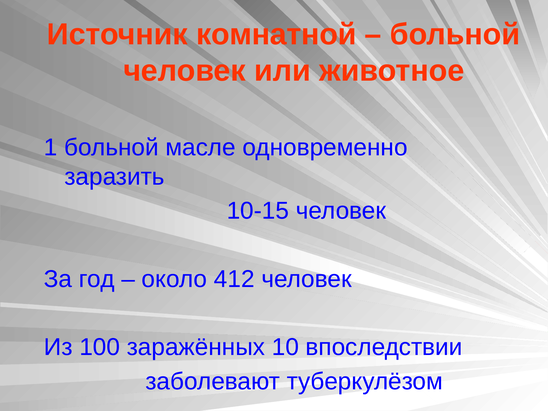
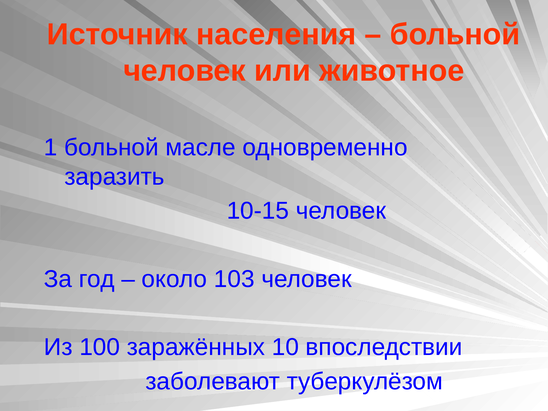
комнатной: комнатной -> населения
412: 412 -> 103
